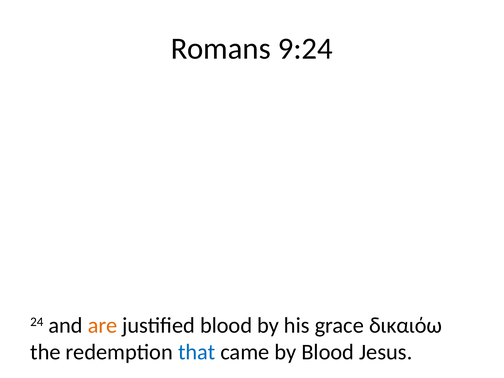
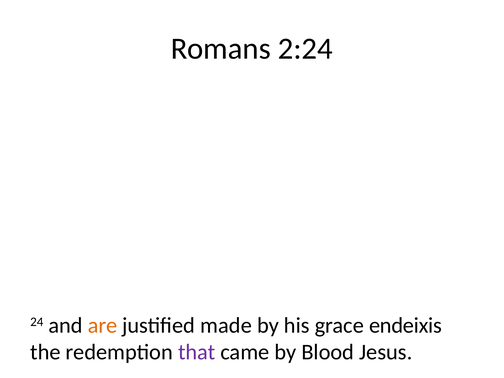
9:24: 9:24 -> 2:24
justified blood: blood -> made
δικαιόω: δικαιόω -> endeixis
that colour: blue -> purple
